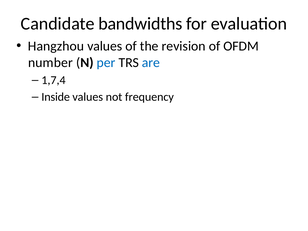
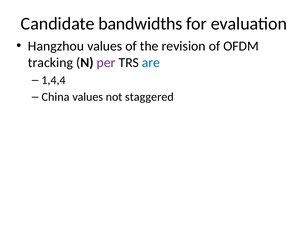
number: number -> tracking
per colour: blue -> purple
1,7,4: 1,7,4 -> 1,4,4
Inside: Inside -> China
frequency: frequency -> staggered
